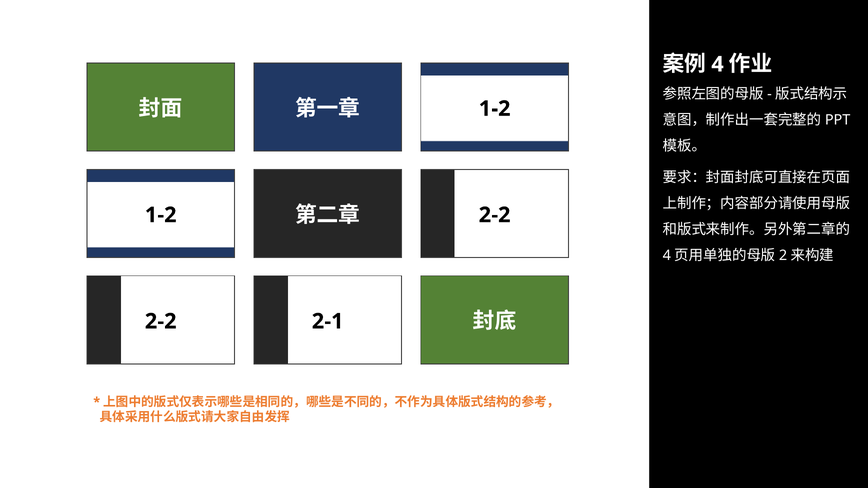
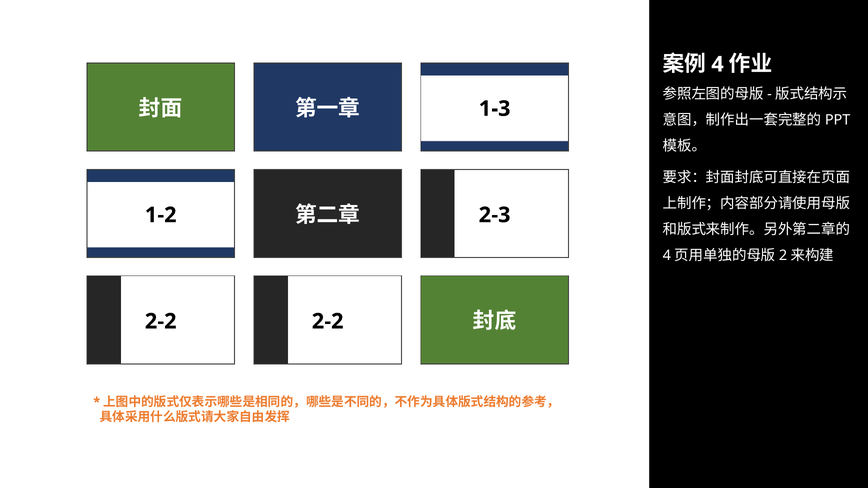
1-2 at (495, 109): 1-2 -> 1-3
2-2 at (495, 215): 2-2 -> 2-3
2-2 2-1: 2-1 -> 2-2
